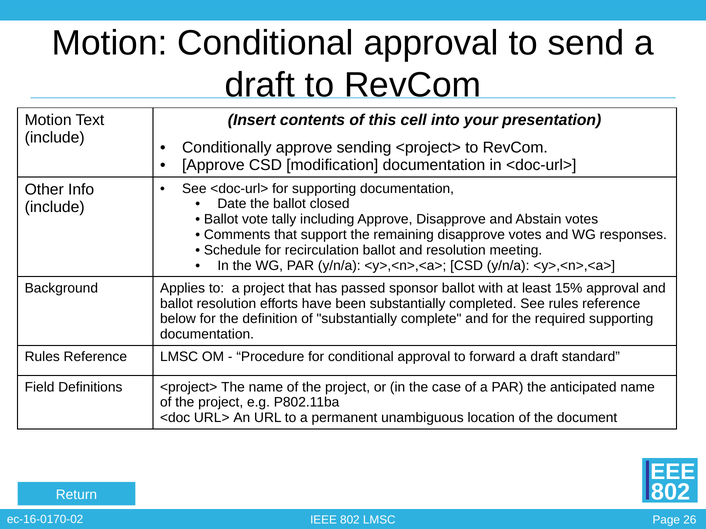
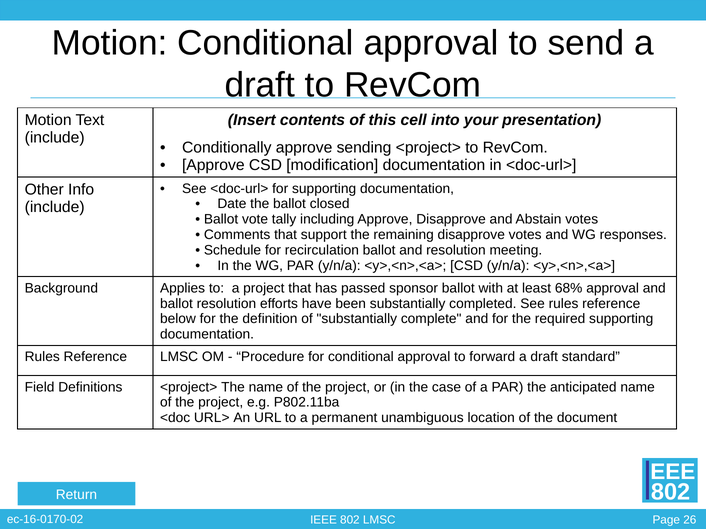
15%: 15% -> 68%
